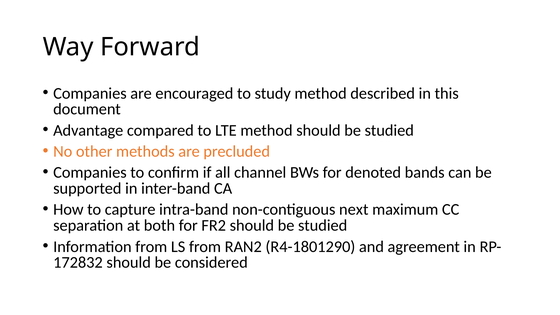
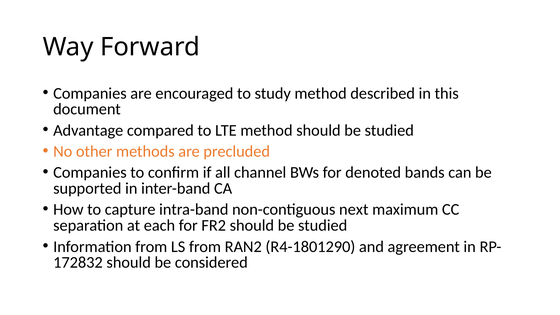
both: both -> each
